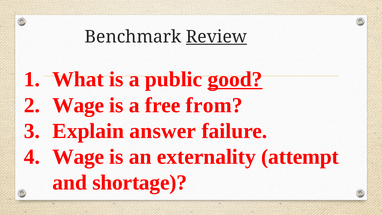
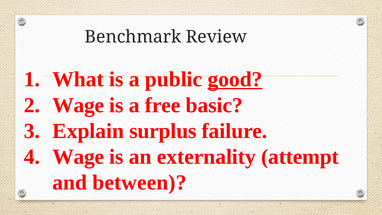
Review underline: present -> none
from: from -> basic
answer: answer -> surplus
shortage: shortage -> between
